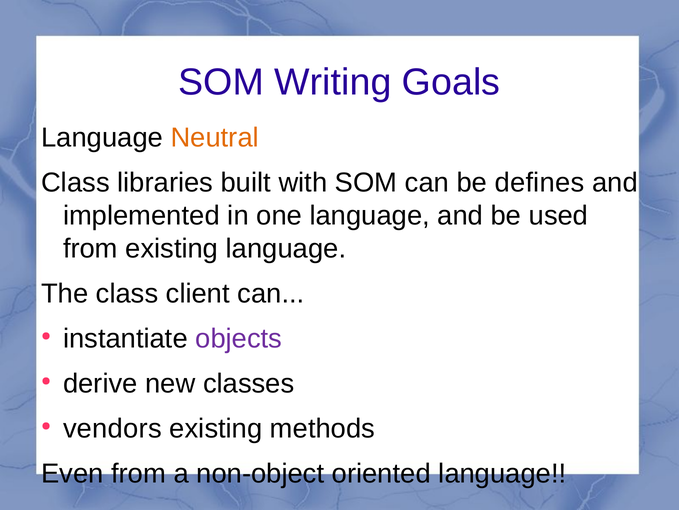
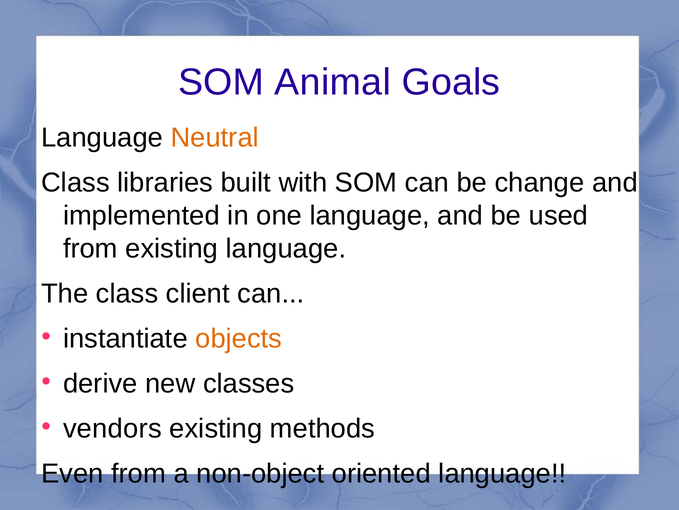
Writing: Writing -> Animal
defines: defines -> change
objects colour: purple -> orange
